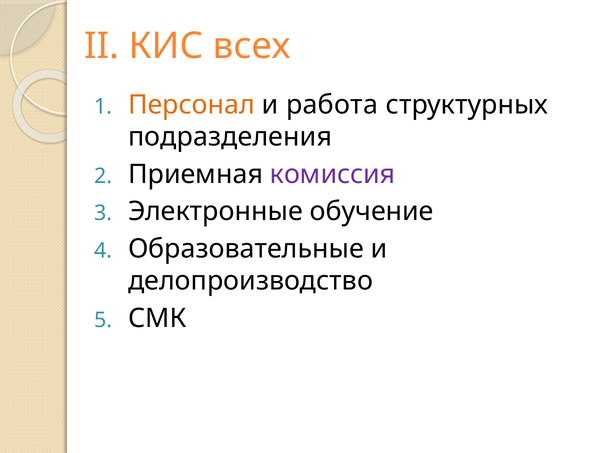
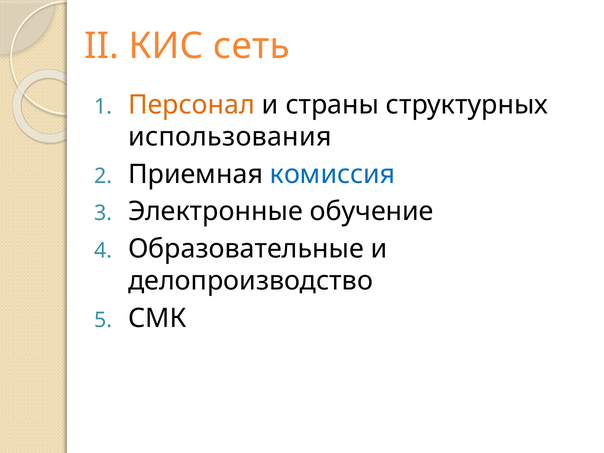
всех: всех -> сеть
работа: работа -> страны
подразделения: подразделения -> использования
комиссия colour: purple -> blue
